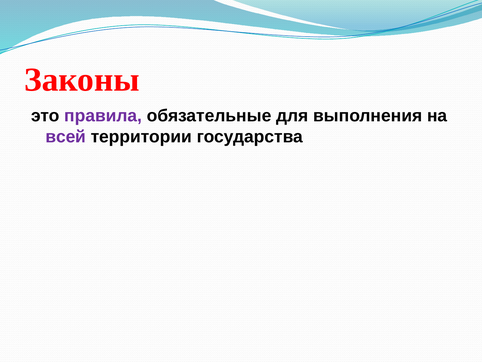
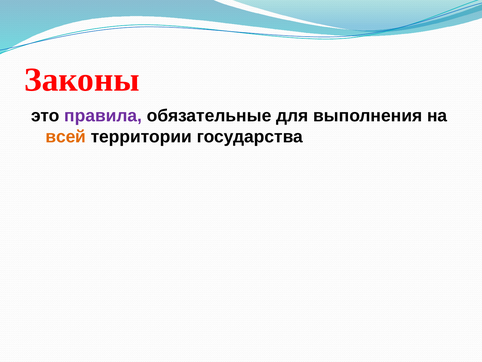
всей colour: purple -> orange
